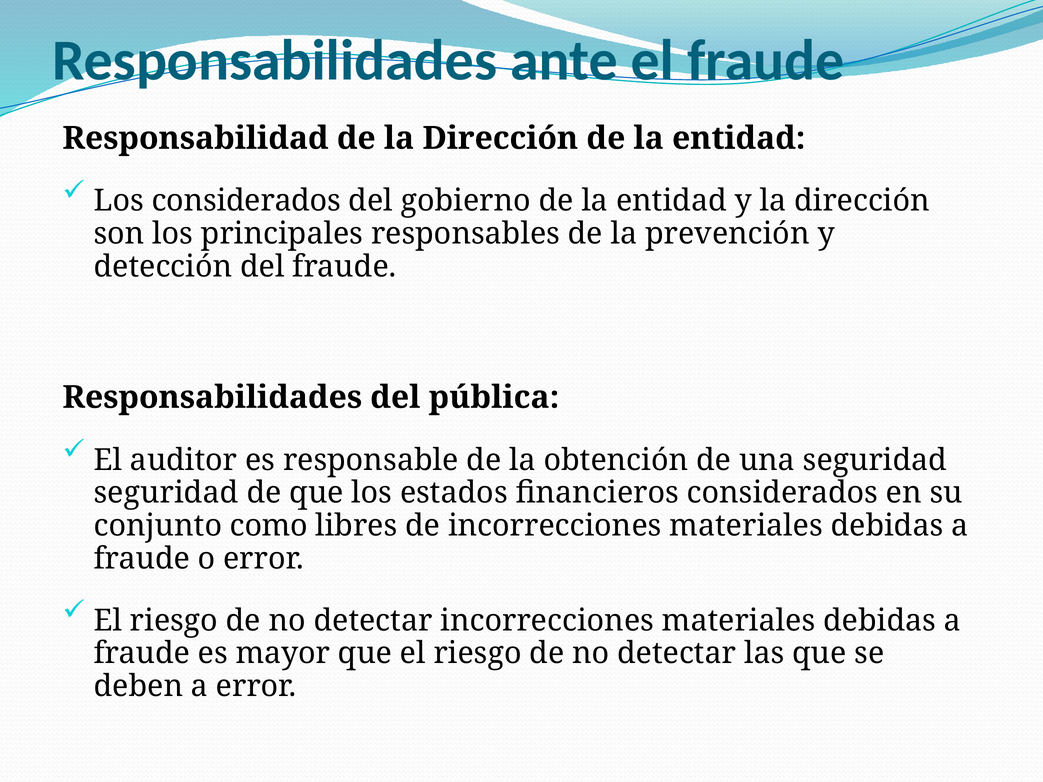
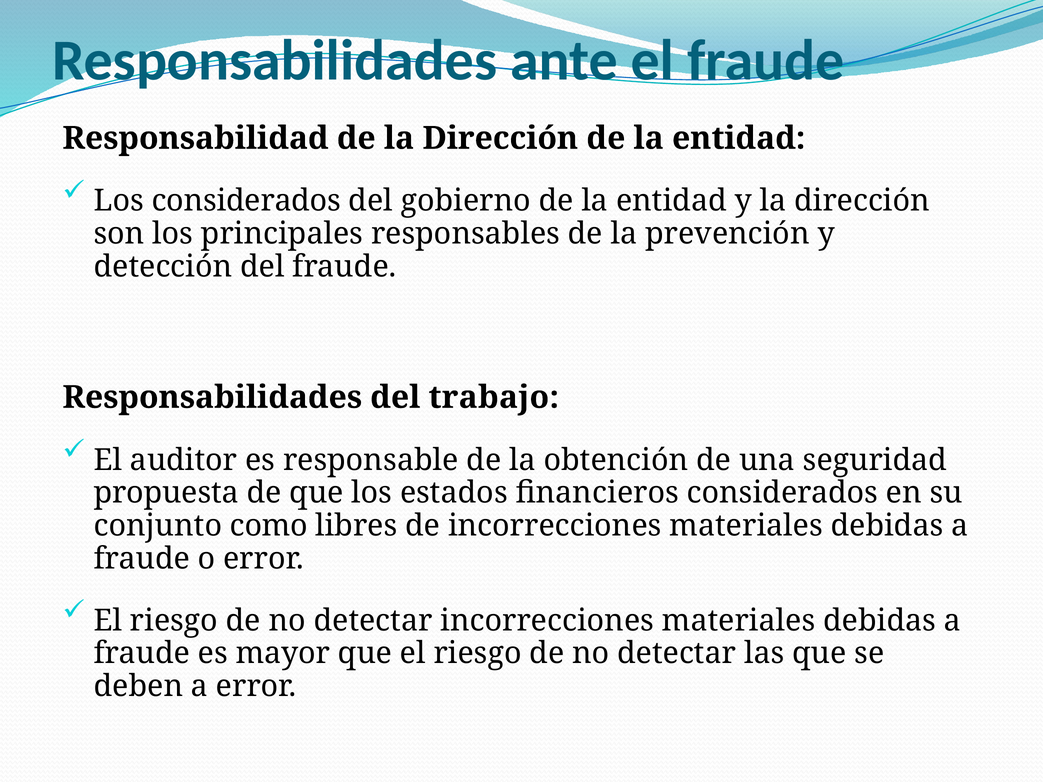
pública: pública -> trabajo
seguridad at (166, 493): seguridad -> propuesta
